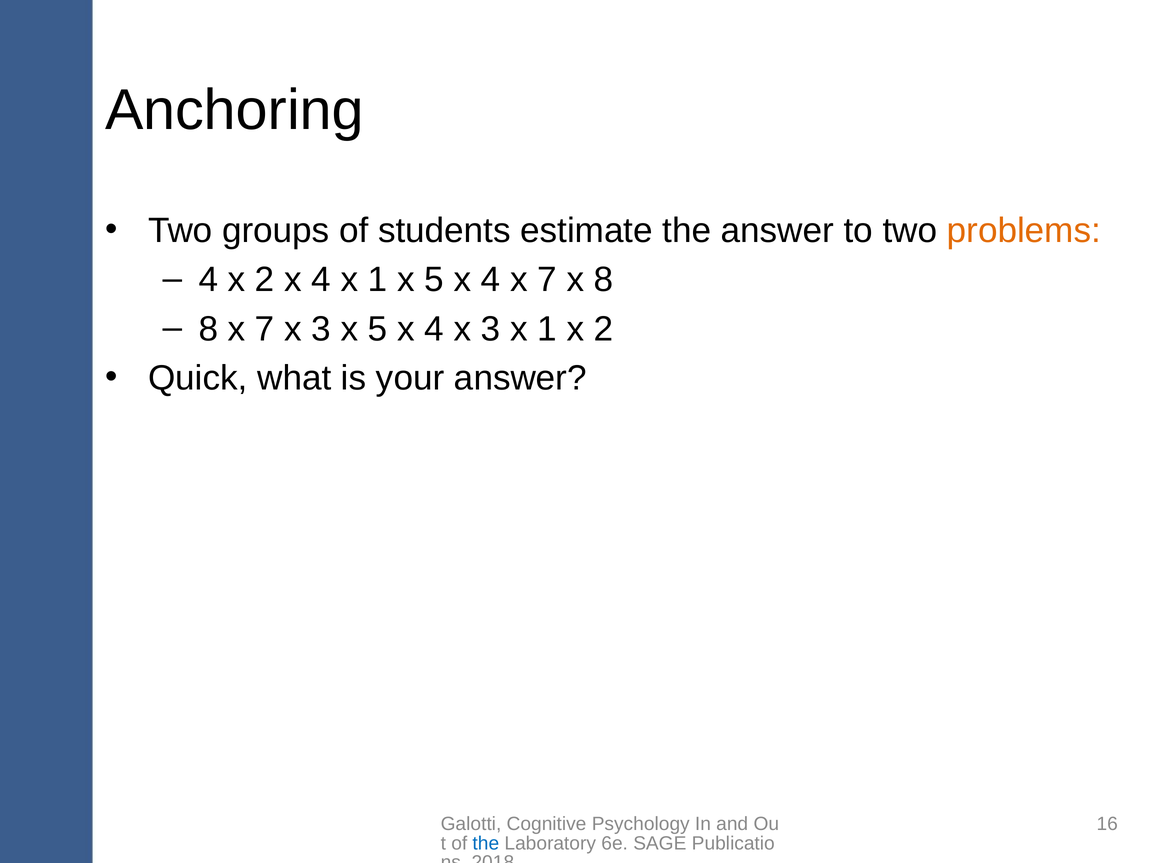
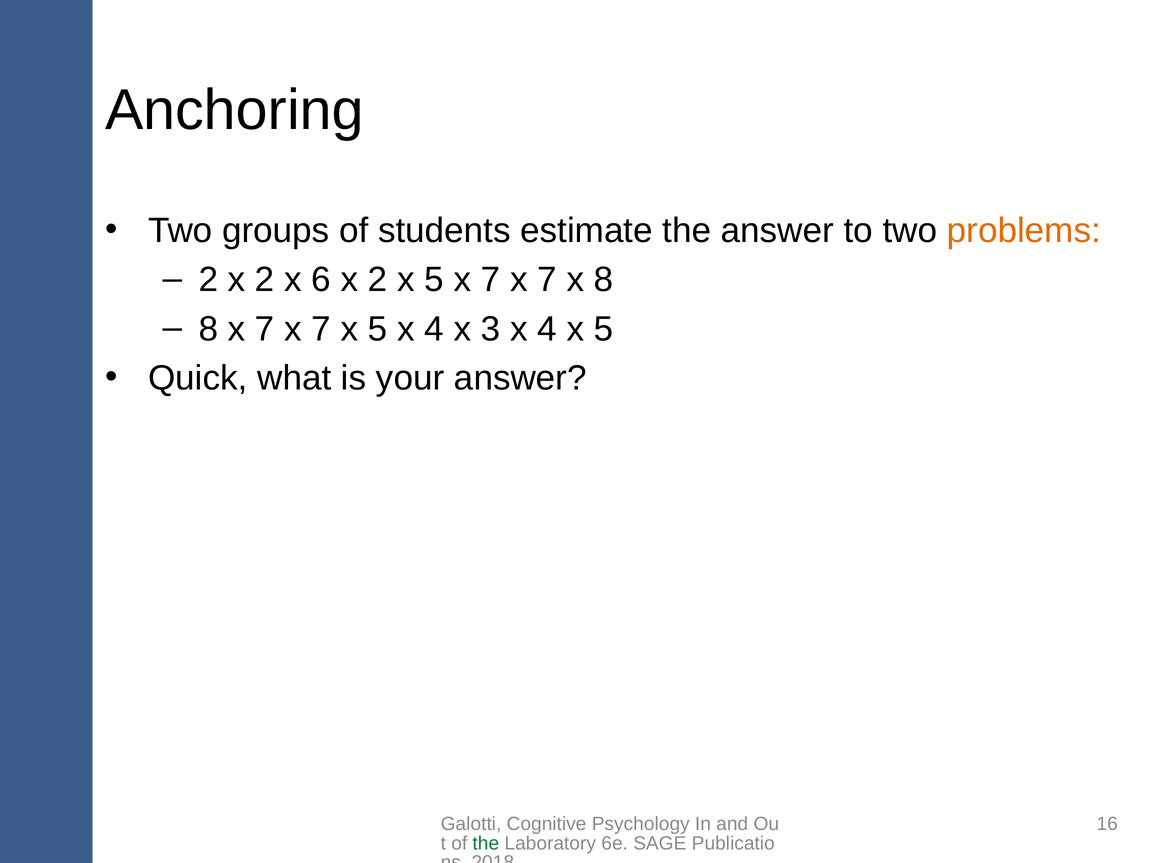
4 at (208, 280): 4 -> 2
2 x 4: 4 -> 6
1 at (378, 280): 1 -> 2
4 at (491, 280): 4 -> 7
3 at (321, 329): 3 -> 7
3 x 1: 1 -> 4
2 at (604, 329): 2 -> 5
the at (486, 844) colour: blue -> green
